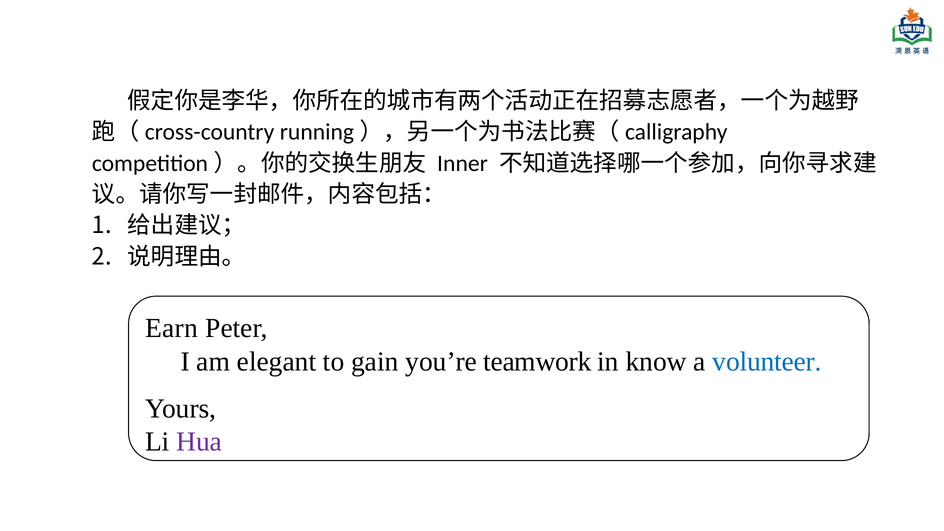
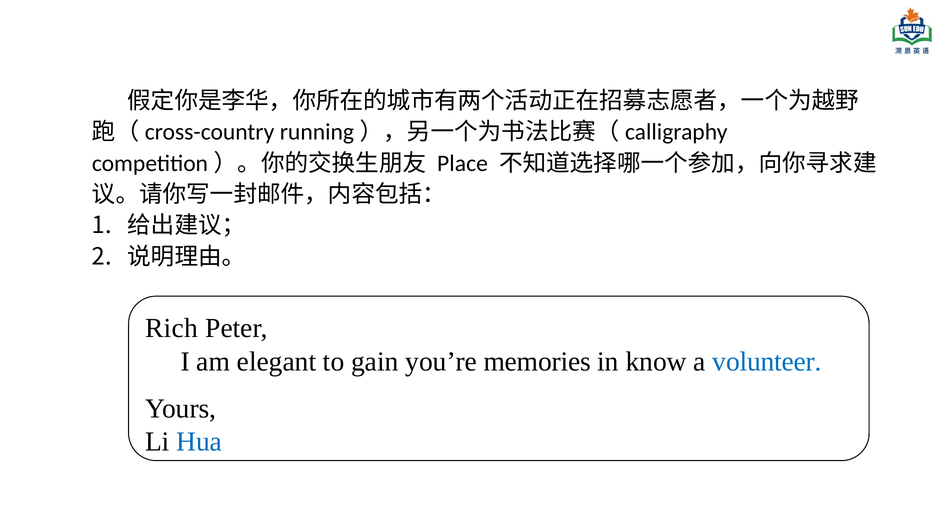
Inner: Inner -> Place
Earn: Earn -> Rich
teamwork: teamwork -> memories
Hua colour: purple -> blue
